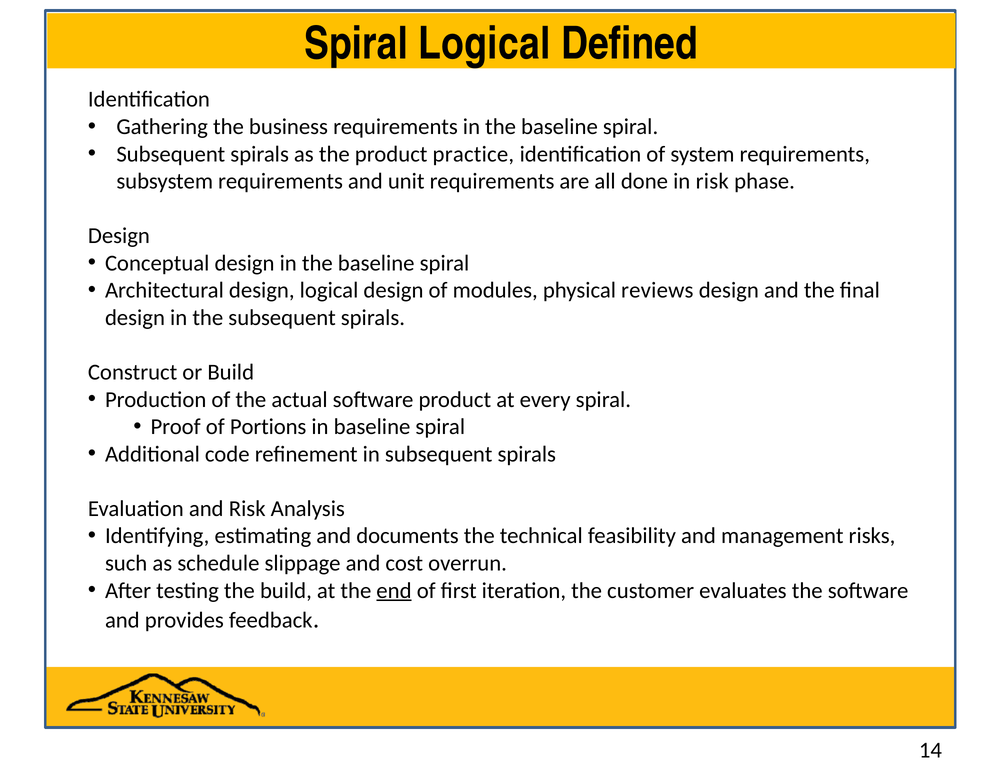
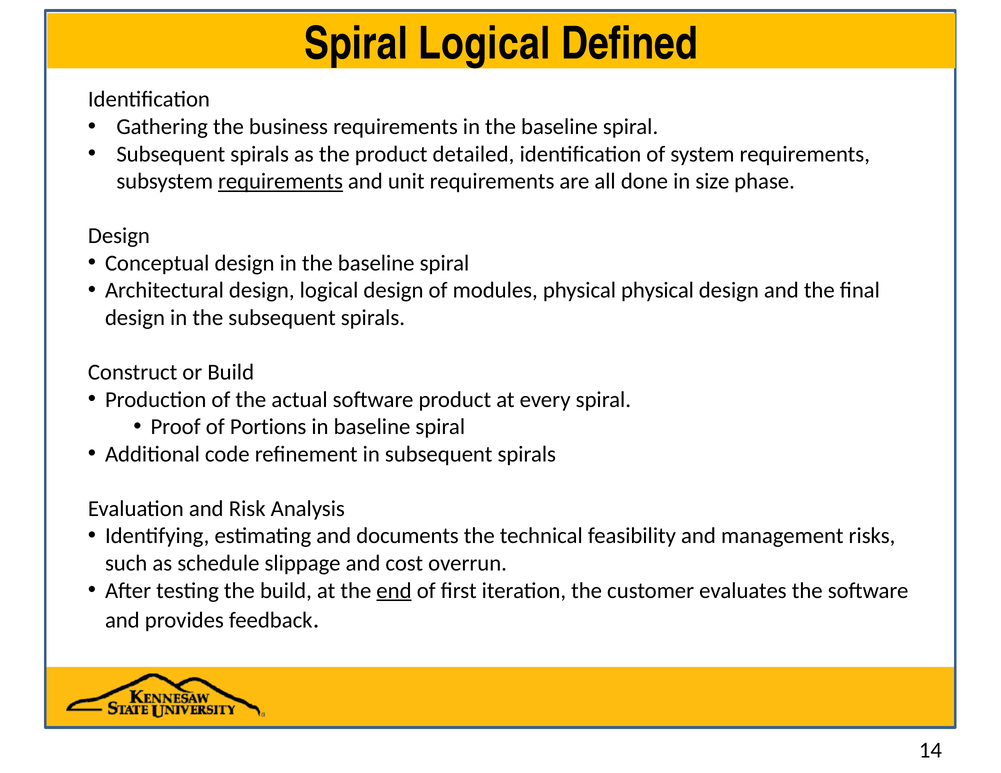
practice: practice -> detailed
requirements at (281, 181) underline: none -> present
in risk: risk -> size
physical reviews: reviews -> physical
